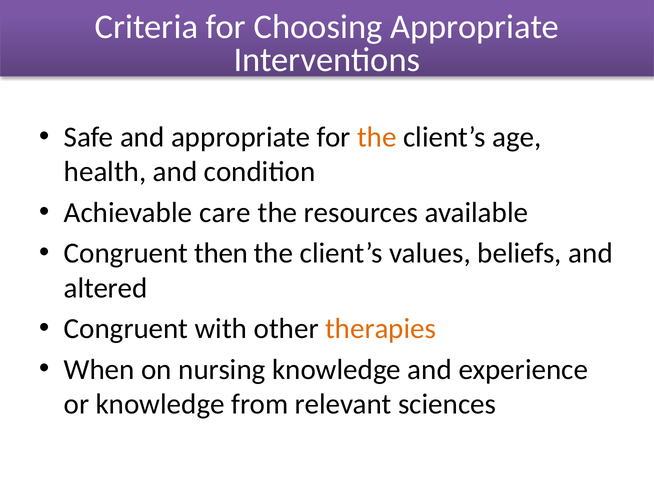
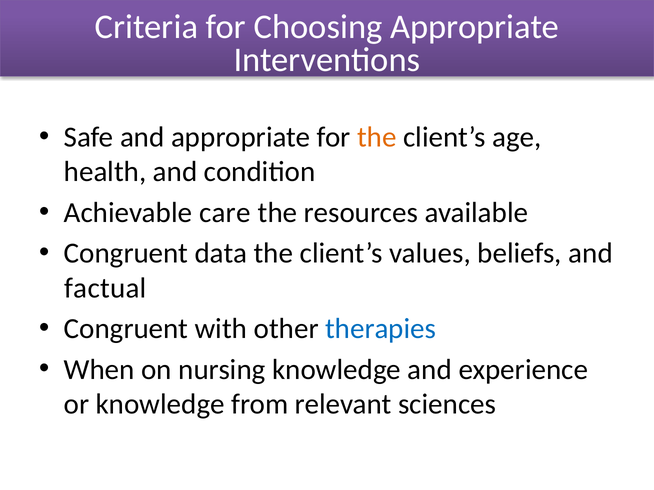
then: then -> data
altered: altered -> factual
therapies colour: orange -> blue
